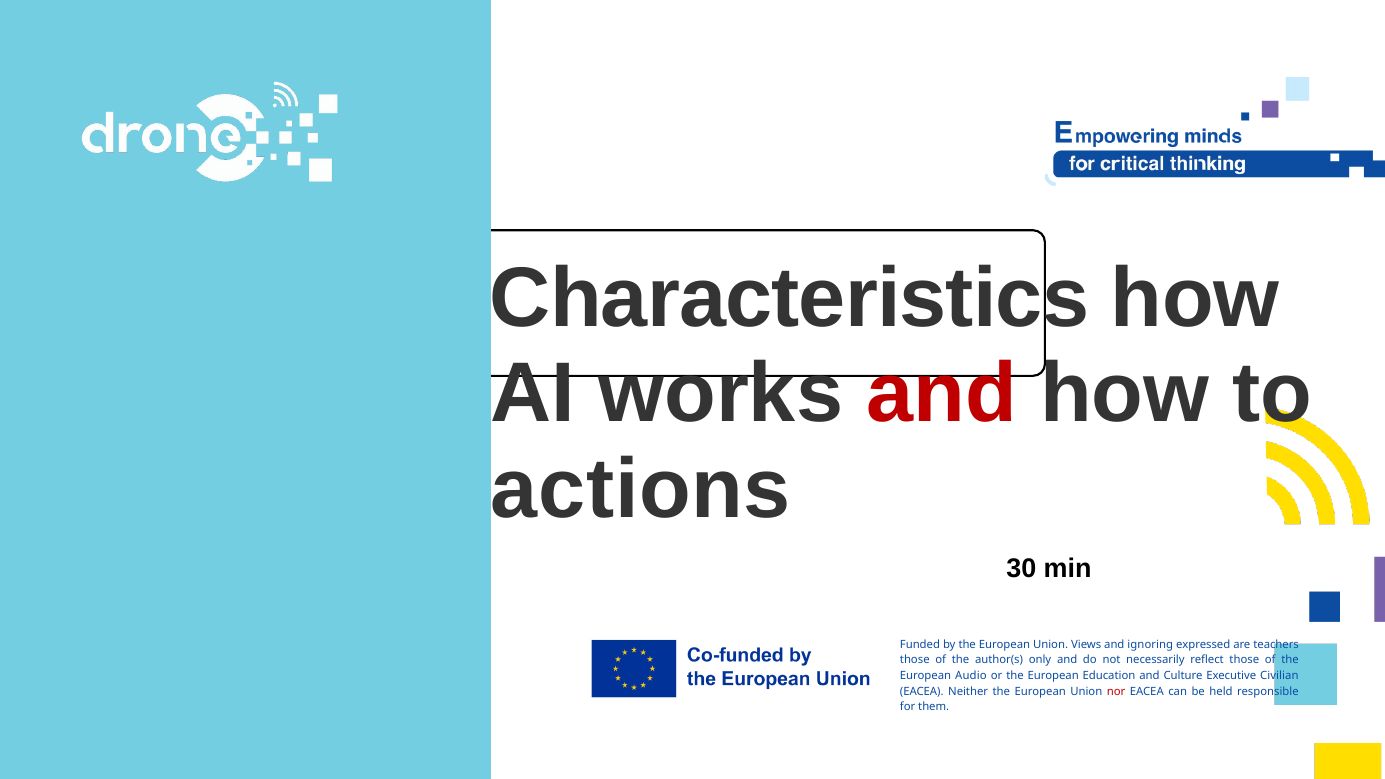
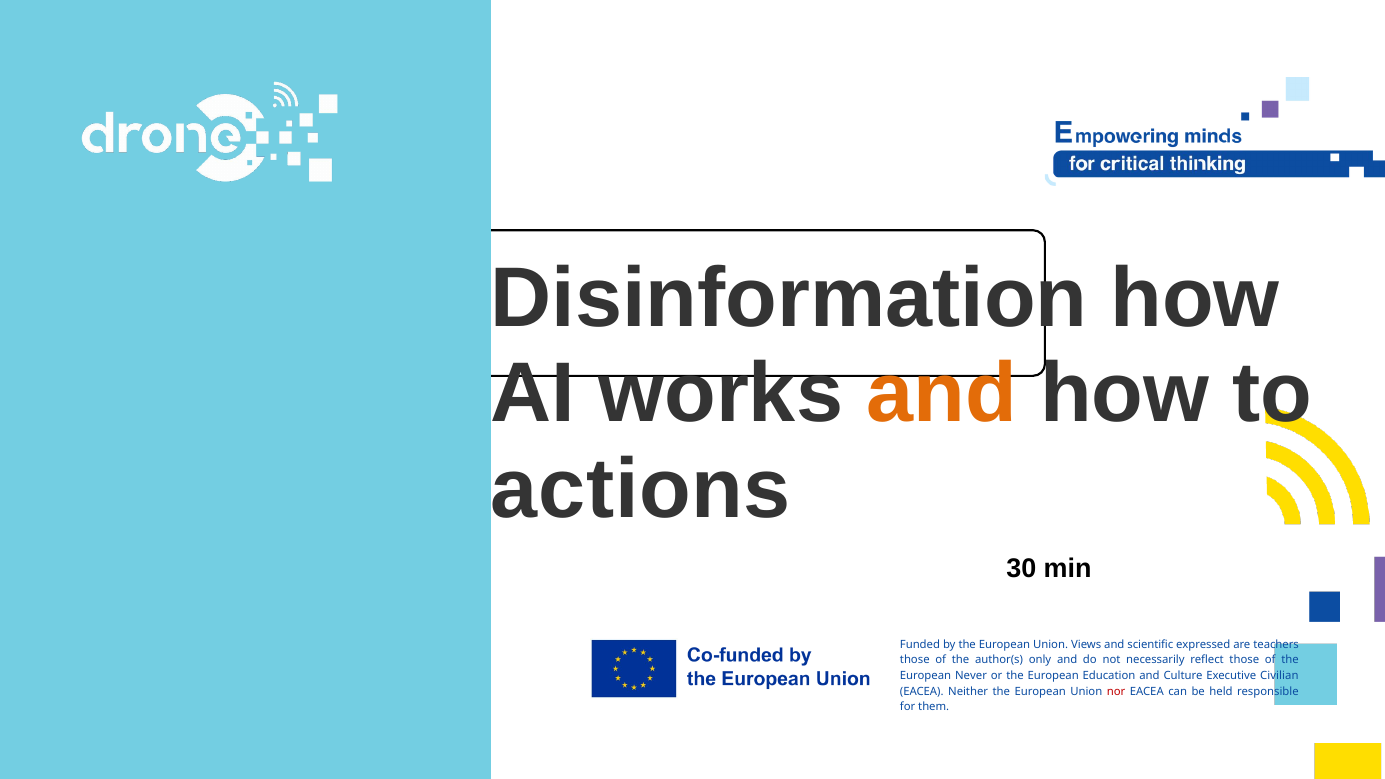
Characteristics: Characteristics -> Disinformation
and at (942, 394) colour: red -> orange
ignoring: ignoring -> scientific
Audio: Audio -> Never
